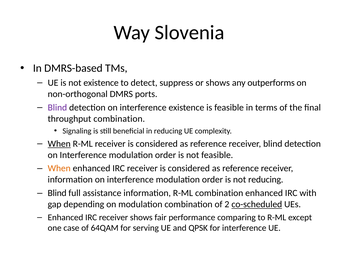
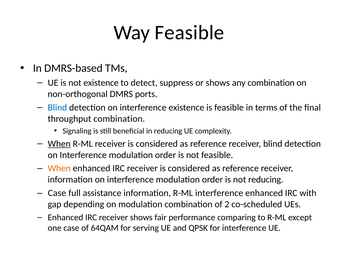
Way Slovenia: Slovenia -> Feasible
any outperforms: outperforms -> combination
Blind at (57, 108) colour: purple -> blue
Blind at (57, 194): Blind -> Case
R-ML combination: combination -> interference
co-scheduled underline: present -> none
